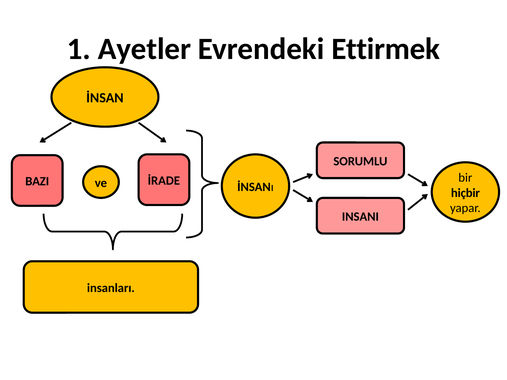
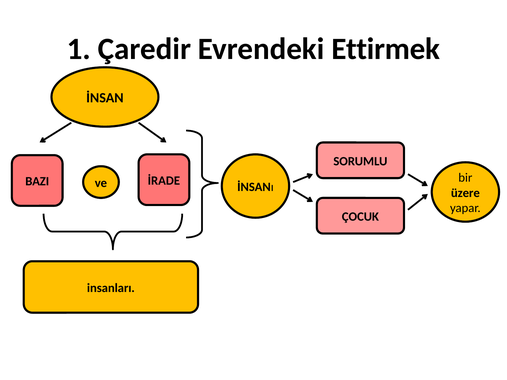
Ayetler: Ayetler -> Çaredir
hiçbir: hiçbir -> üzere
INSANI: INSANI -> ÇOCUK
